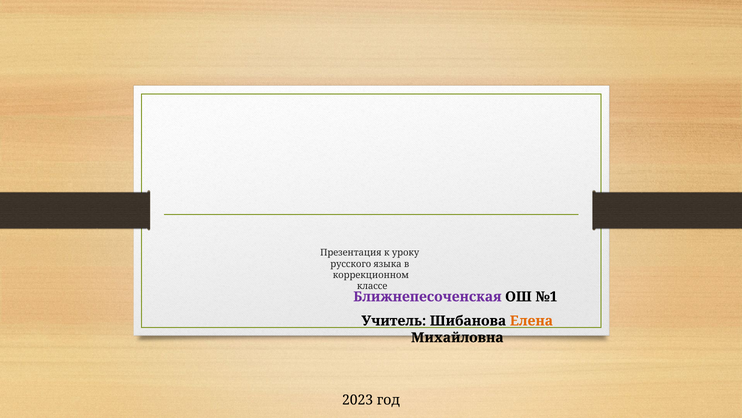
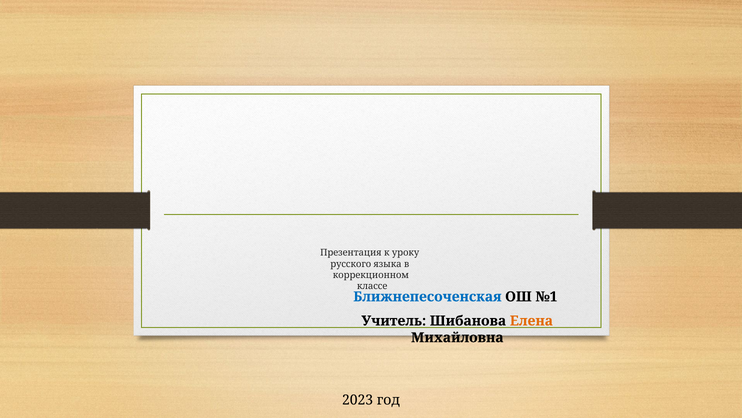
Ближнепесоченская colour: purple -> blue
